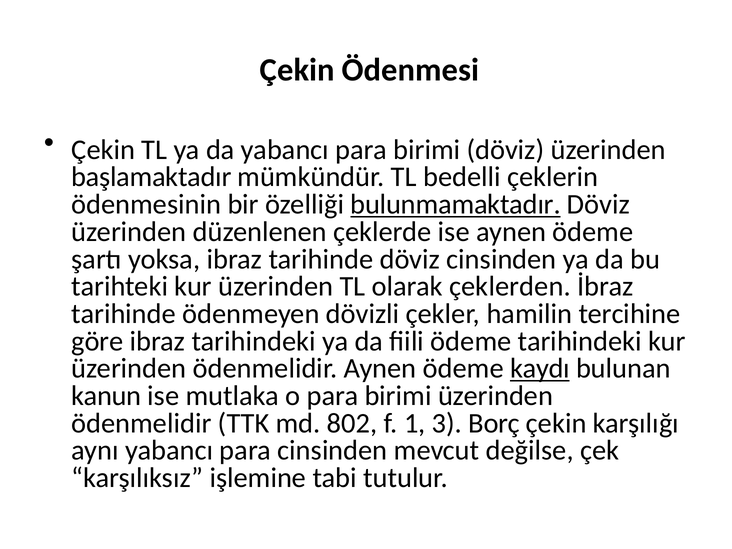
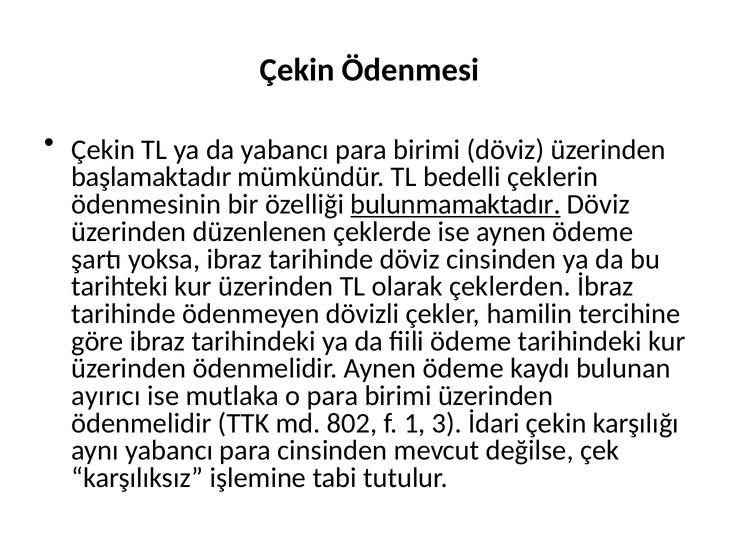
kaydı underline: present -> none
kanun: kanun -> ayırıcı
Borç: Borç -> İdari
